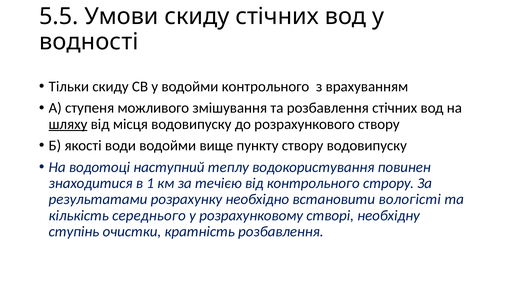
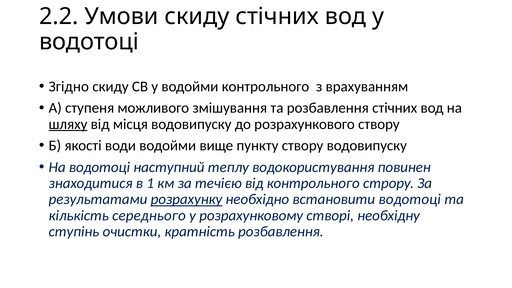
5.5: 5.5 -> 2.2
водності at (89, 42): водності -> водотоці
Тільки: Тільки -> Згідно
розрахунку underline: none -> present
встановити вологісті: вологісті -> водотоці
